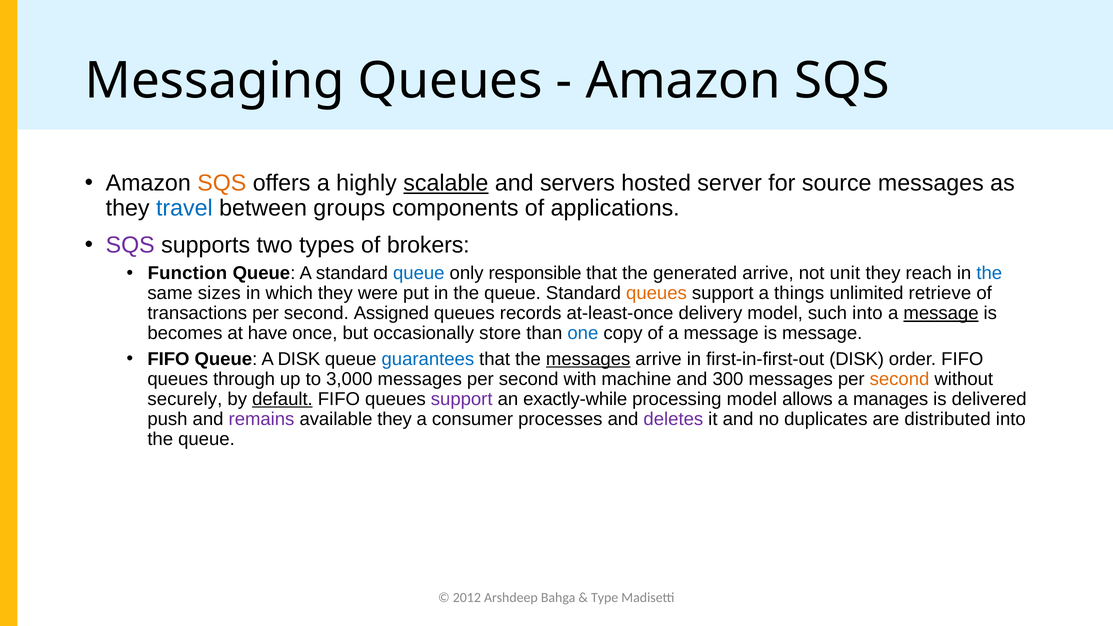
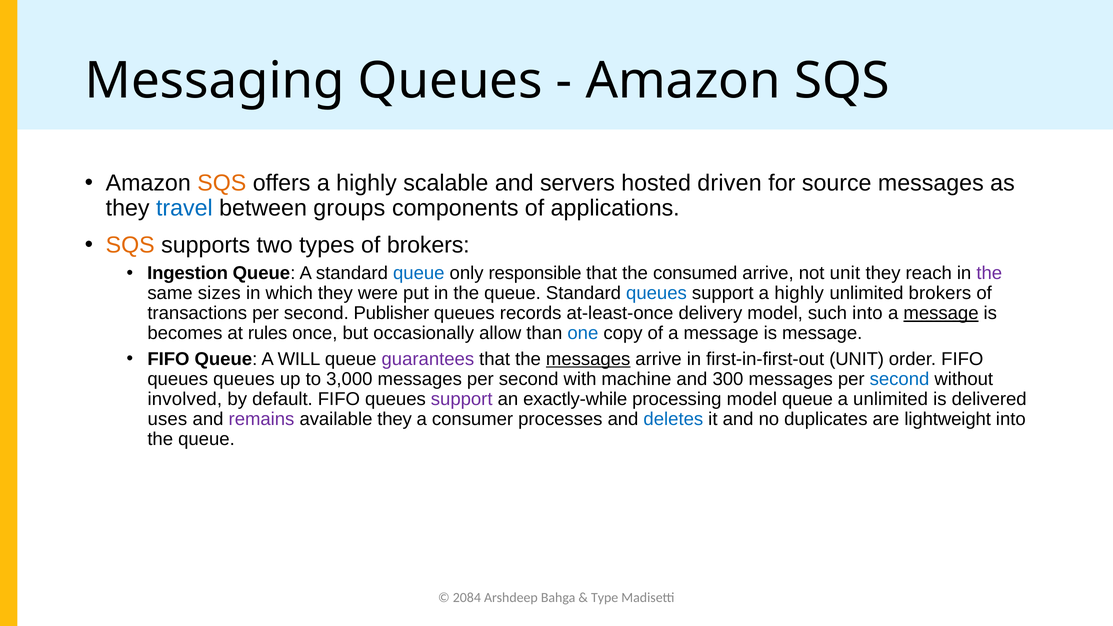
scalable underline: present -> none
server: server -> driven
SQS at (130, 245) colour: purple -> orange
Function: Function -> Ingestion
generated: generated -> consumed
the at (989, 273) colour: blue -> purple
queues at (656, 293) colour: orange -> blue
support a things: things -> highly
unlimited retrieve: retrieve -> brokers
Assigned: Assigned -> Publisher
have: have -> rules
store: store -> allow
A DISK: DISK -> WILL
guarantees colour: blue -> purple
first-in-first-out DISK: DISK -> UNIT
queues through: through -> queues
second at (900, 379) colour: orange -> blue
securely: securely -> involved
default underline: present -> none
model allows: allows -> queue
a manages: manages -> unlimited
push: push -> uses
deletes colour: purple -> blue
distributed: distributed -> lightweight
2012: 2012 -> 2084
